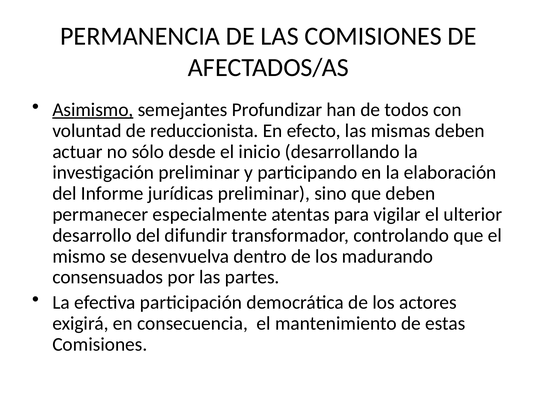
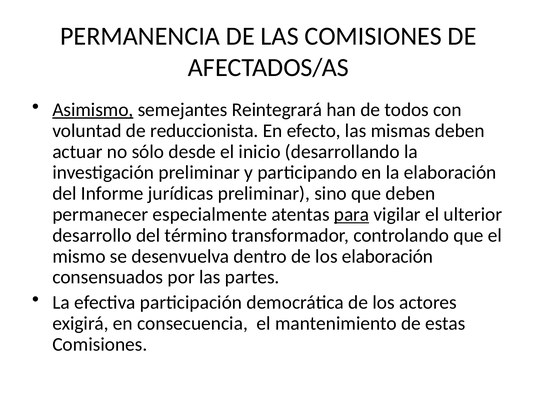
Profundizar: Profundizar -> Reintegrará
para underline: none -> present
difundir: difundir -> término
los madurando: madurando -> elaboración
